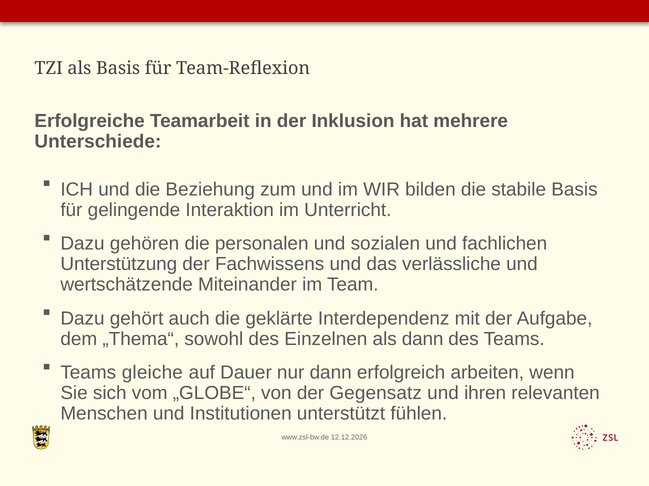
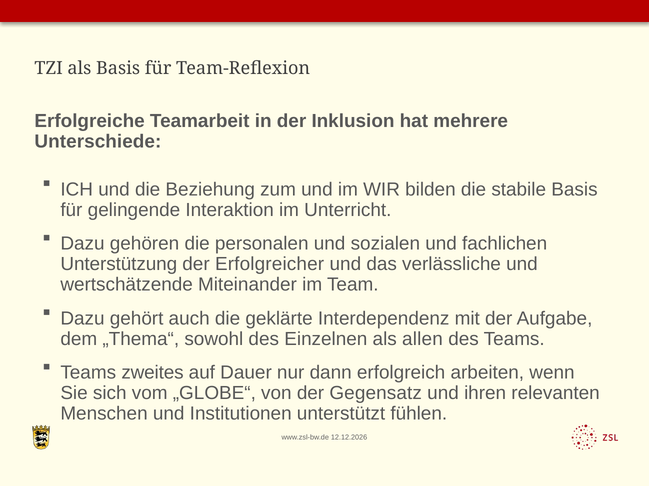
Fachwissens: Fachwissens -> Erfolgreicher
als dann: dann -> allen
gleiche: gleiche -> zweites
